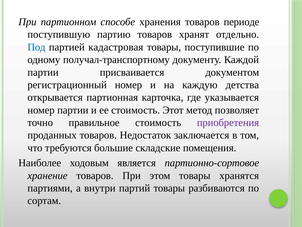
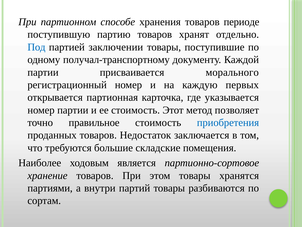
кадастровая: кадастровая -> заключении
документом: документом -> морального
детства: детства -> первых
приобретения colour: purple -> blue
